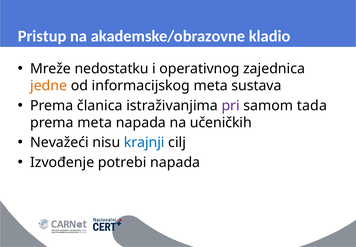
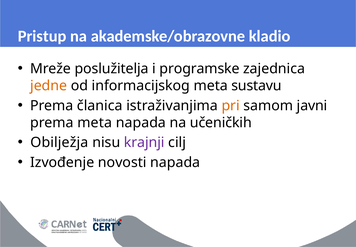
nedostatku: nedostatku -> poslužitelja
operativnog: operativnog -> programske
sustava: sustava -> sustavu
pri colour: purple -> orange
tada: tada -> javni
Nevažeći: Nevažeći -> Obilježja
krajnji colour: blue -> purple
potrebi: potrebi -> novosti
